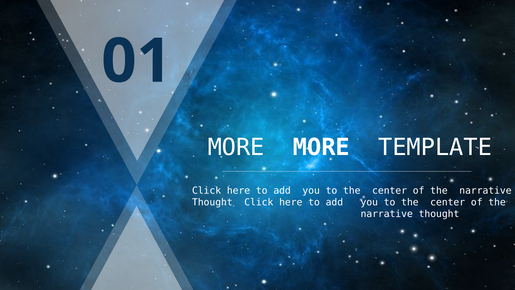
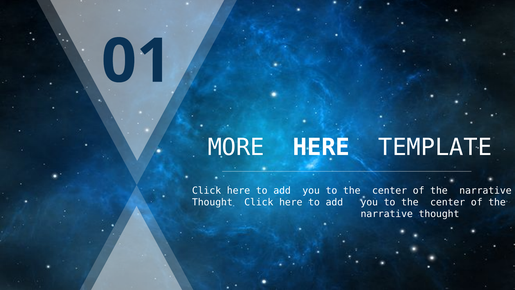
MORE at (321, 147): MORE -> HERE
